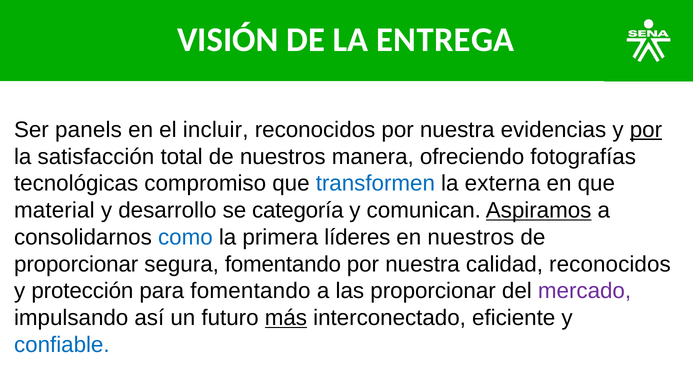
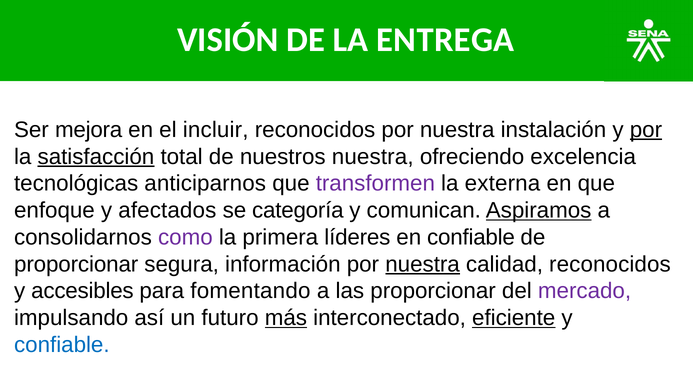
panels: panels -> mejora
evidencias: evidencias -> instalación
satisfacción underline: none -> present
nuestros manera: manera -> nuestra
fotografías: fotografías -> excelencia
compromiso: compromiso -> anticiparnos
transformen colour: blue -> purple
material: material -> enfoque
desarrollo: desarrollo -> afectados
como colour: blue -> purple
en nuestros: nuestros -> confiable
segura fomentando: fomentando -> información
nuestra at (423, 264) underline: none -> present
protección: protección -> accesibles
eficiente underline: none -> present
